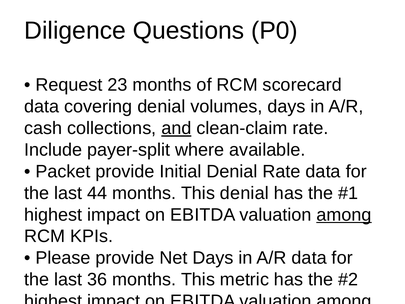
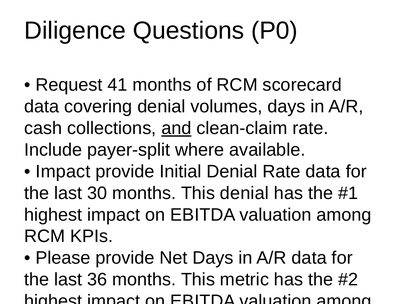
23: 23 -> 41
Packet at (63, 171): Packet -> Impact
44: 44 -> 30
among at (344, 215) underline: present -> none
